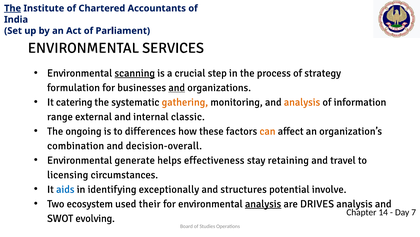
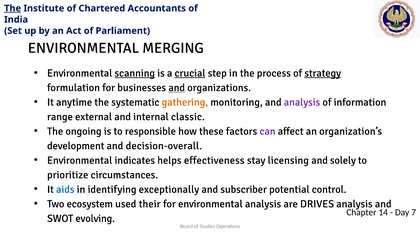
SERVICES: SERVICES -> MERGING
crucial underline: none -> present
strategy underline: none -> present
catering: catering -> anytime
analysis at (302, 102) colour: orange -> purple
differences: differences -> responsible
can colour: orange -> purple
combination: combination -> development
generate: generate -> indicates
retaining: retaining -> licensing
travel: travel -> solely
licensing: licensing -> prioritize
structures: structures -> subscriber
involve: involve -> control
analysis at (263, 203) underline: present -> none
